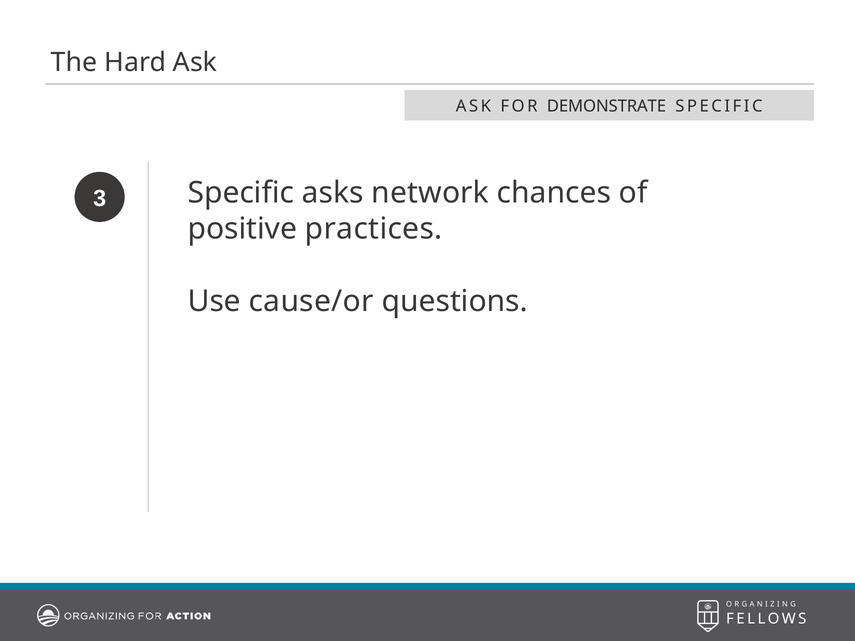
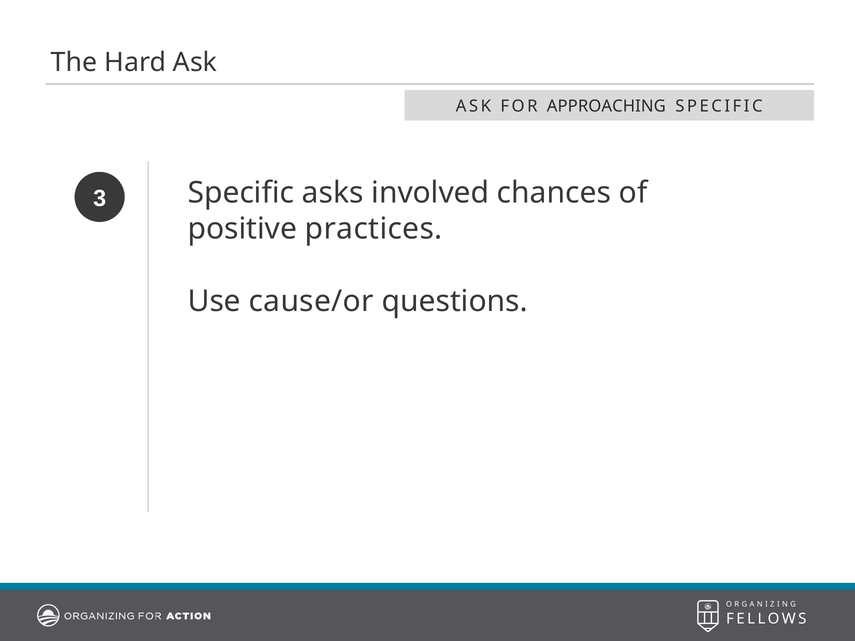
DEMONSTRATE: DEMONSTRATE -> APPROACHING
network: network -> involved
